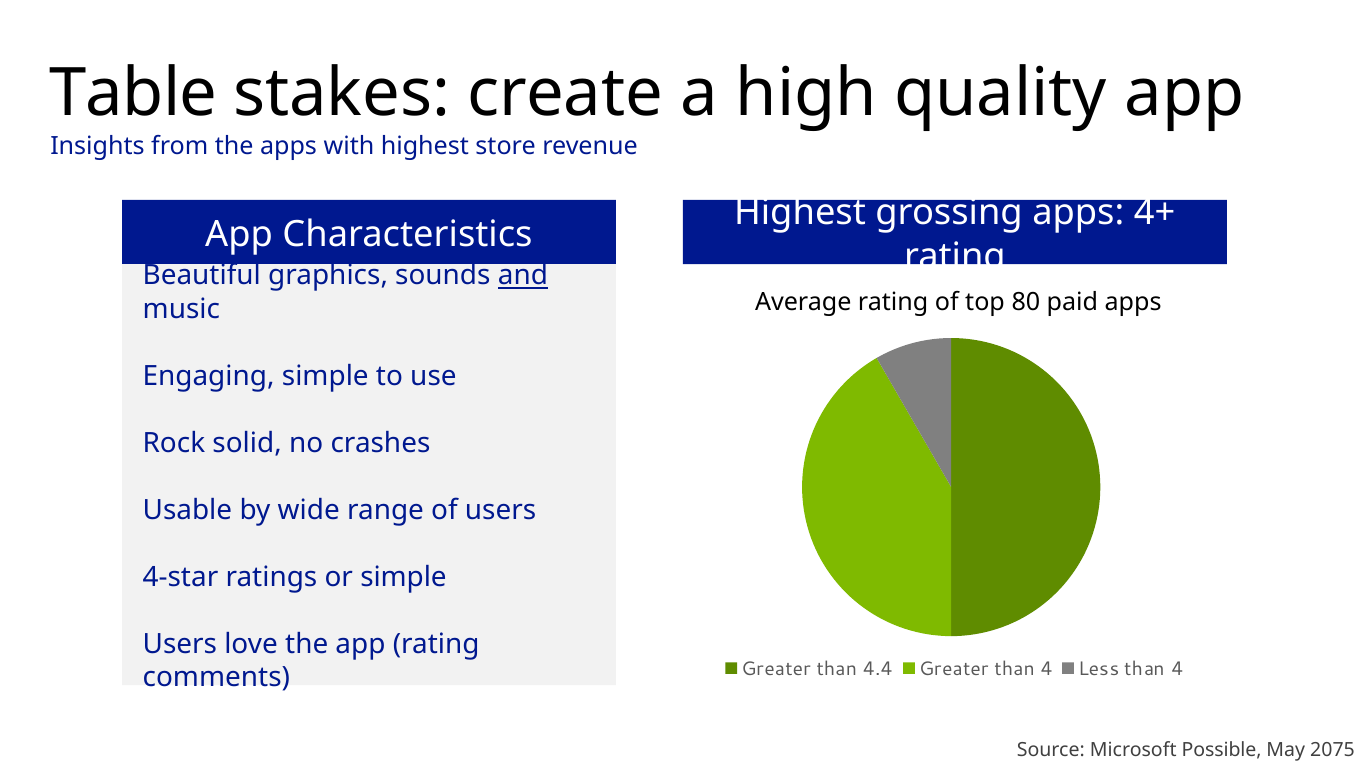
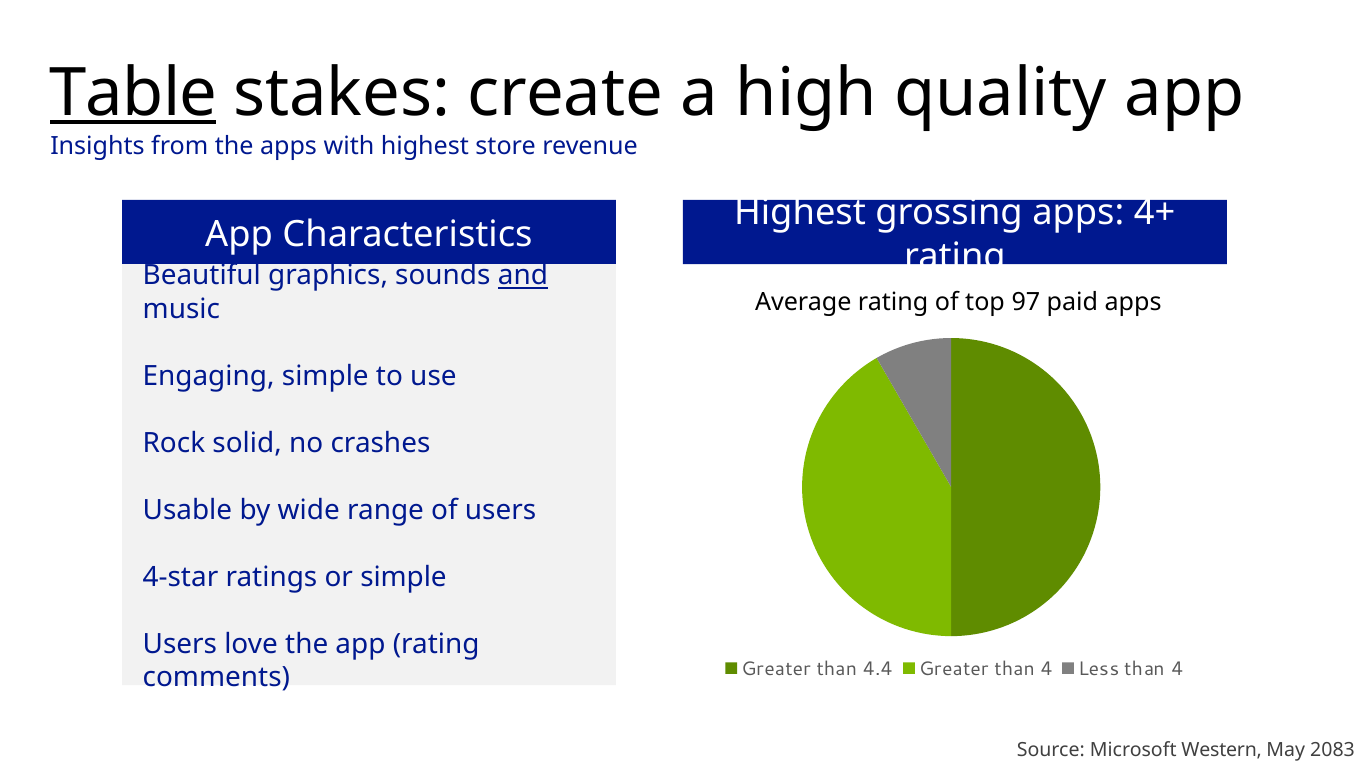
Table underline: none -> present
80: 80 -> 97
Possible: Possible -> Western
2075: 2075 -> 2083
